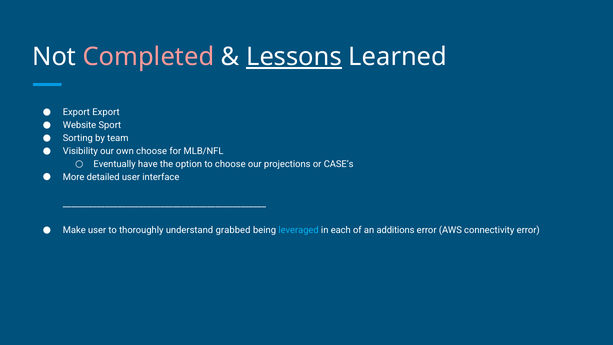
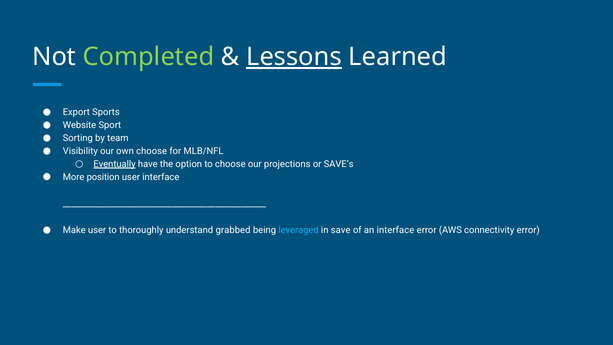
Completed colour: pink -> light green
Export Export: Export -> Sports
Eventually underline: none -> present
CASE’s: CASE’s -> SAVE’s
detailed: detailed -> position
each: each -> save
an additions: additions -> interface
